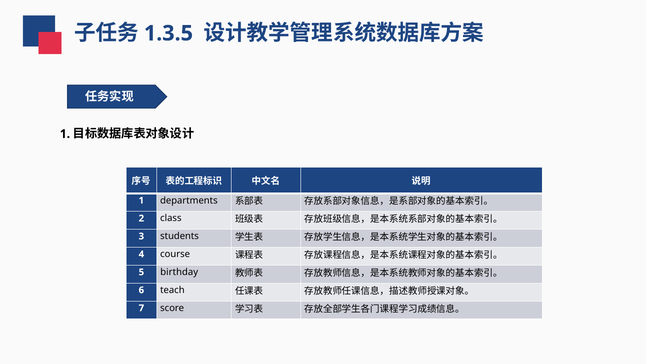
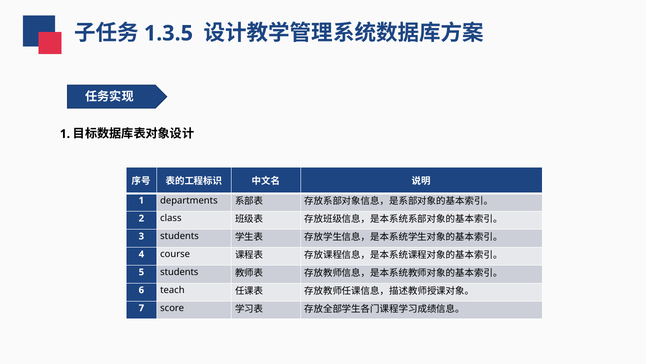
5 birthday: birthday -> students
